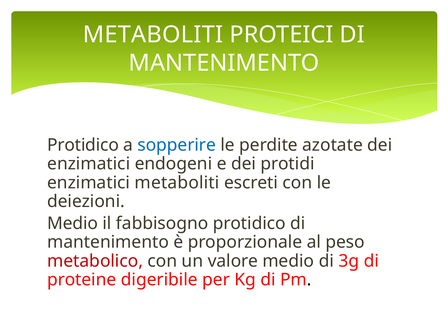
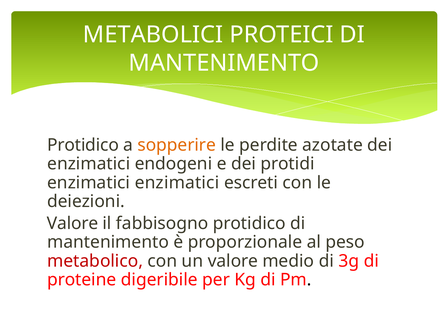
METABOLITI at (153, 35): METABOLITI -> METABOLICI
sopperire colour: blue -> orange
enzimatici metaboliti: metaboliti -> enzimatici
Medio at (73, 223): Medio -> Valore
